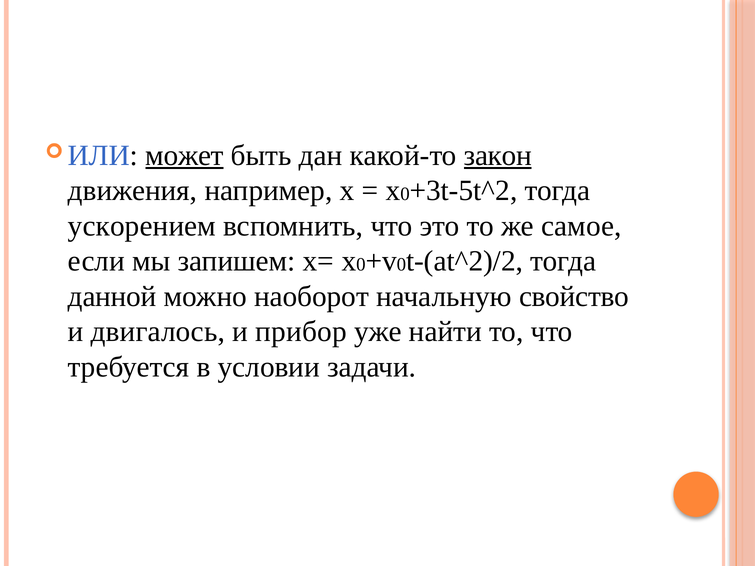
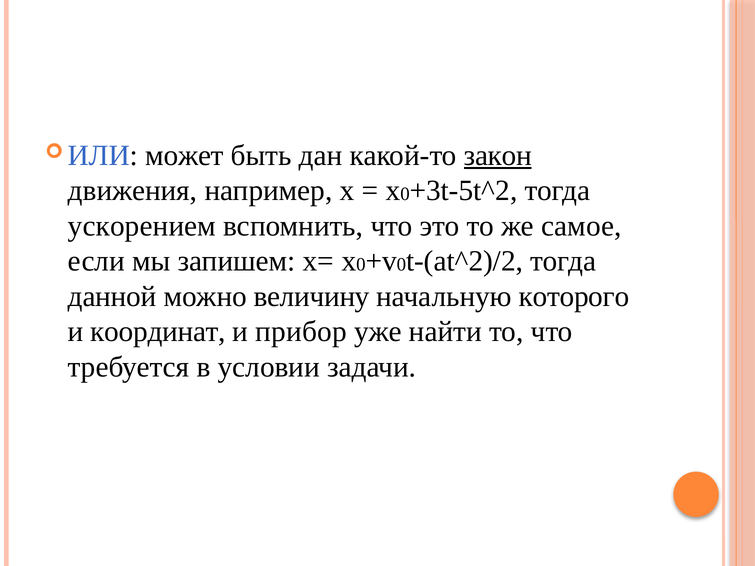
может underline: present -> none
наоборот: наоборот -> величину
свойство: свойство -> которого
двигалось: двигалось -> координат
